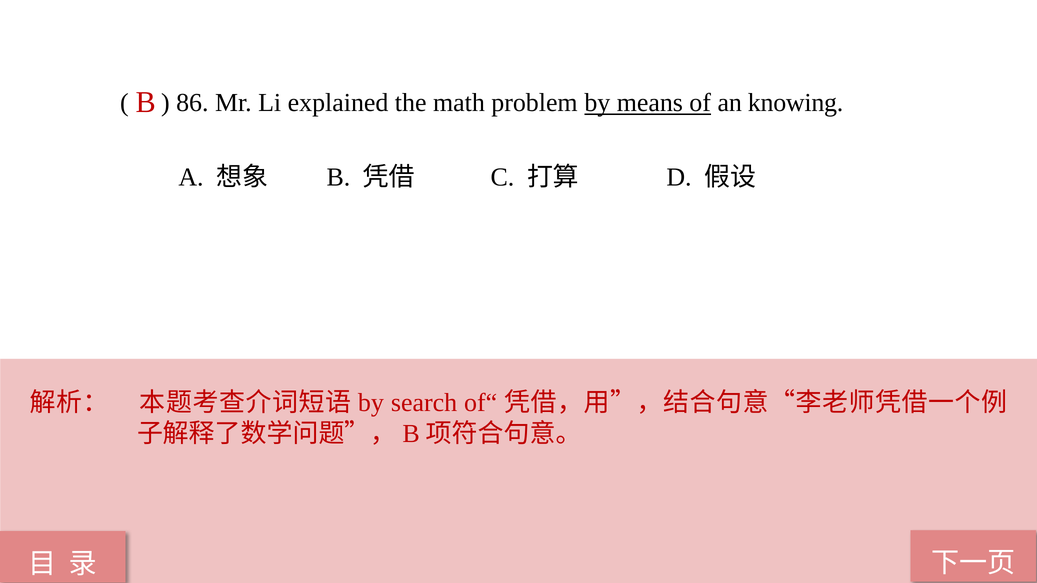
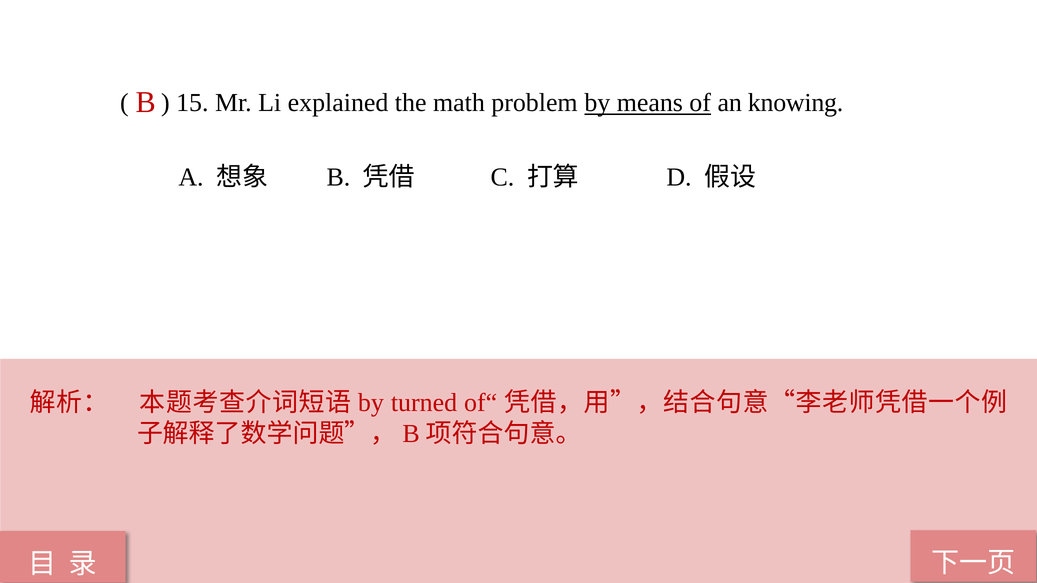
86: 86 -> 15
search: search -> turned
